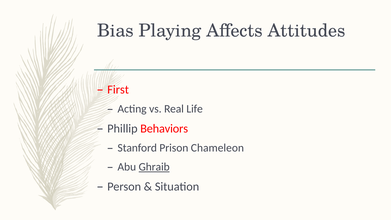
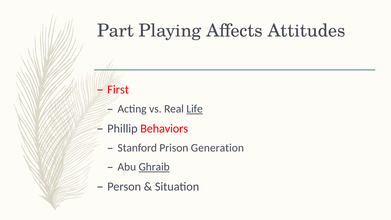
Bias: Bias -> Part
Life underline: none -> present
Chameleon: Chameleon -> Generation
